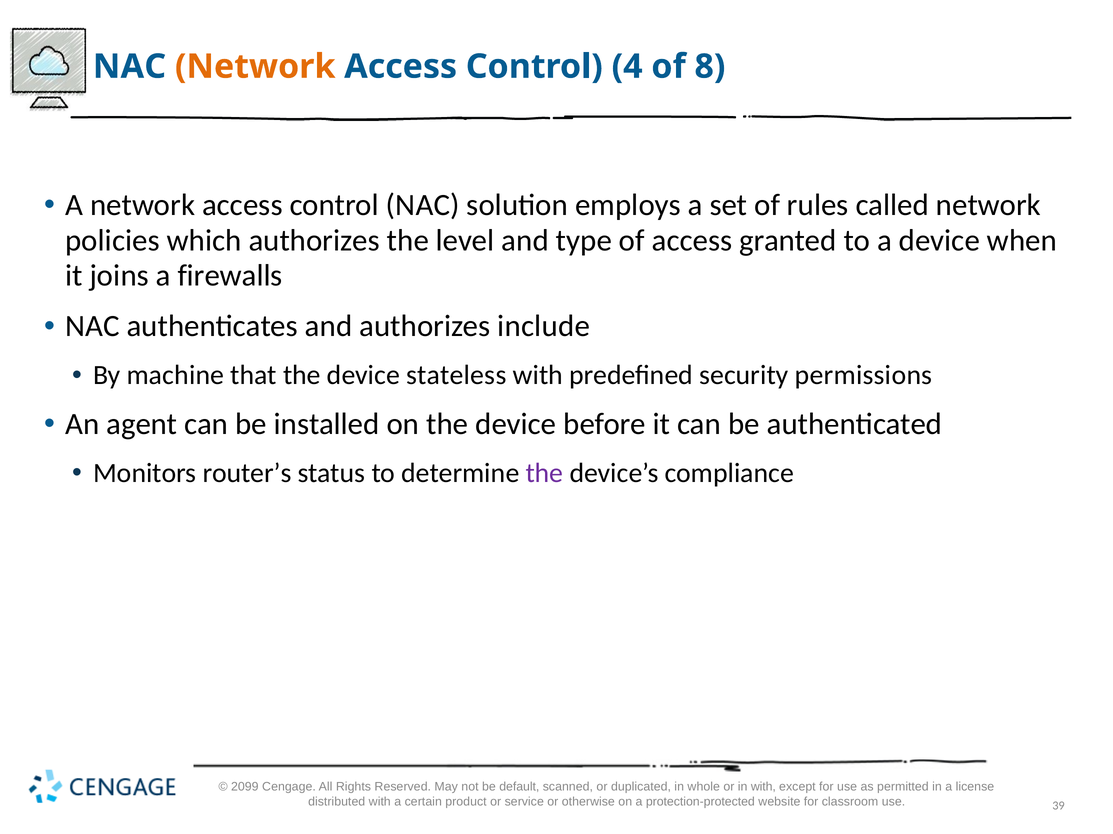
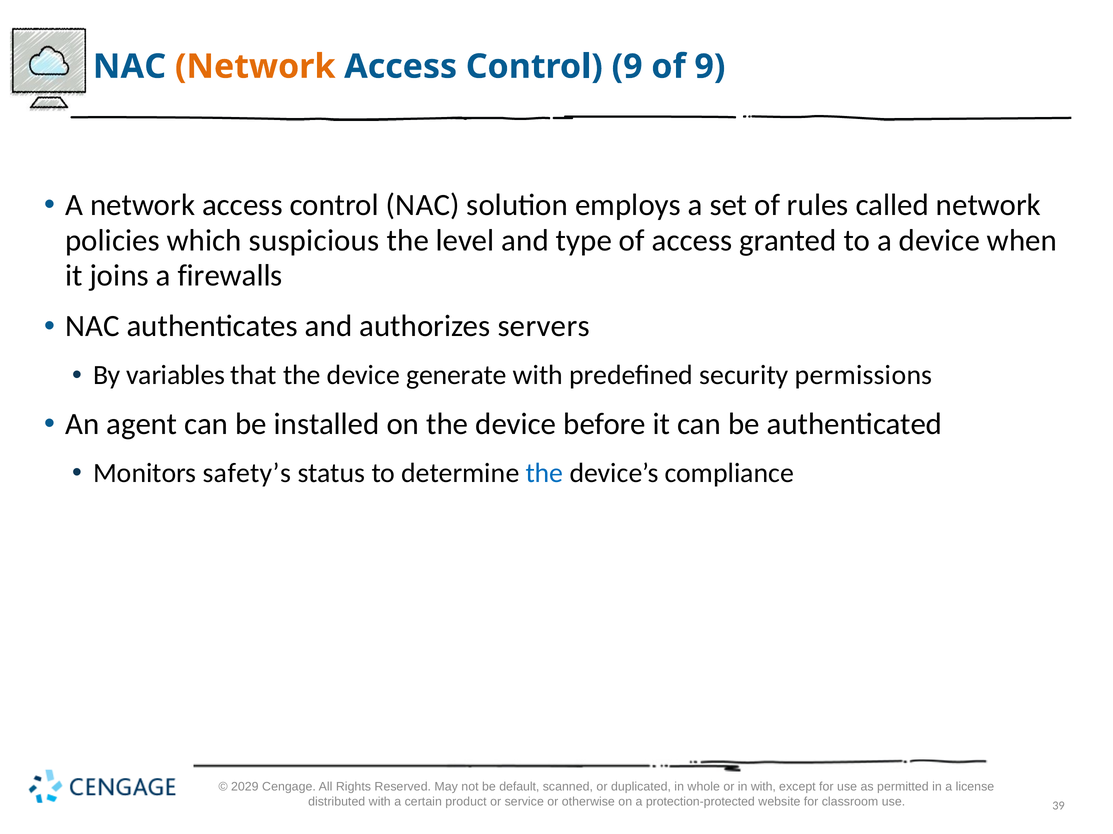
Control 4: 4 -> 9
of 8: 8 -> 9
which authorizes: authorizes -> suspicious
include: include -> servers
machine: machine -> variables
stateless: stateless -> generate
router’s: router’s -> safety’s
the at (544, 473) colour: purple -> blue
2099: 2099 -> 2029
